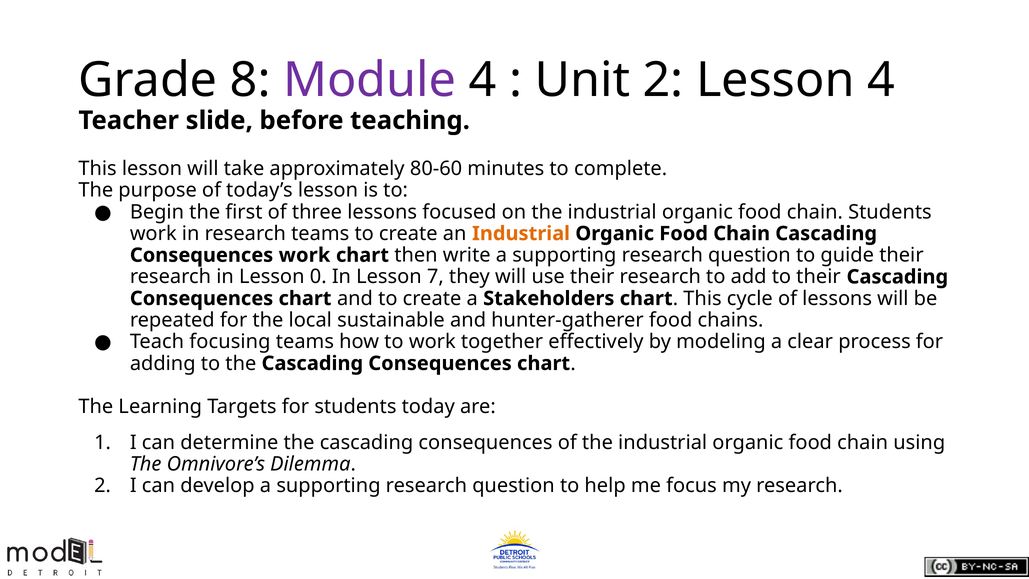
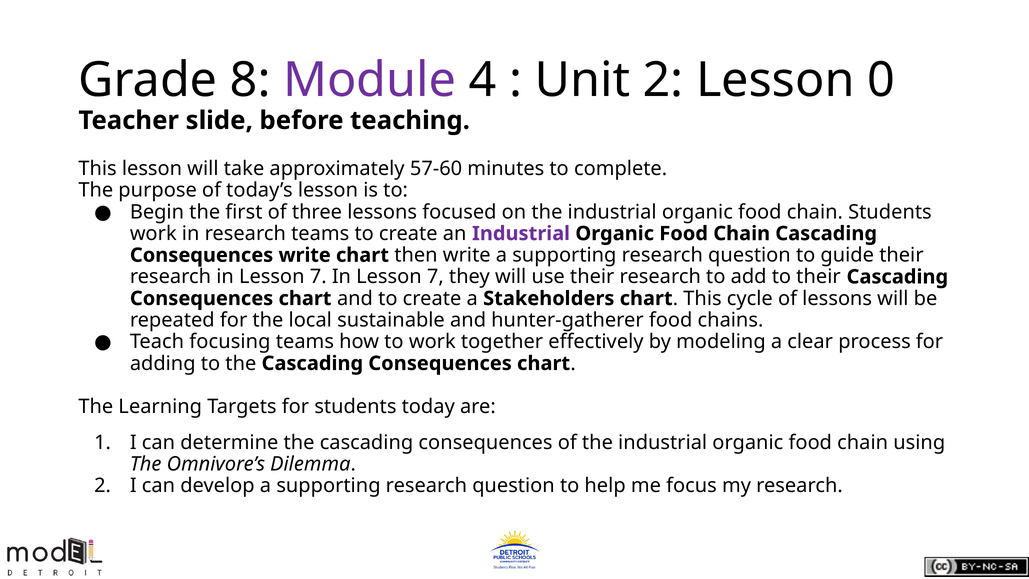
Lesson 4: 4 -> 0
80-60: 80-60 -> 57-60
Industrial at (521, 234) colour: orange -> purple
Consequences work: work -> write
research in Lesson 0: 0 -> 7
